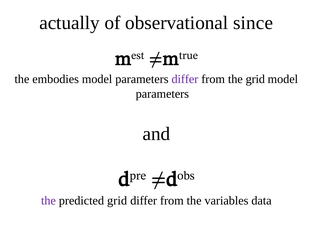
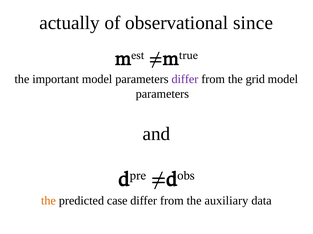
embodies: embodies -> important
the at (48, 201) colour: purple -> orange
predicted grid: grid -> case
variables: variables -> auxiliary
